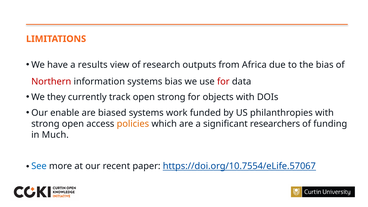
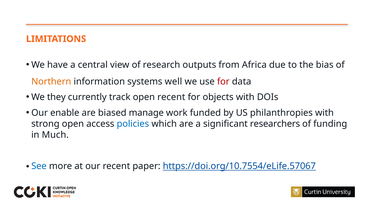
results: results -> central
Northern colour: red -> orange
systems bias: bias -> well
open strong: strong -> recent
biased systems: systems -> manage
policies colour: orange -> blue
